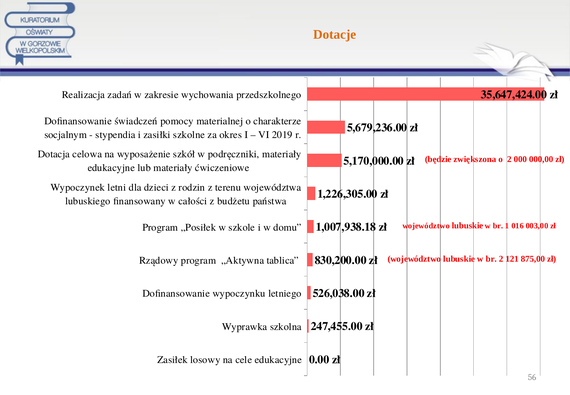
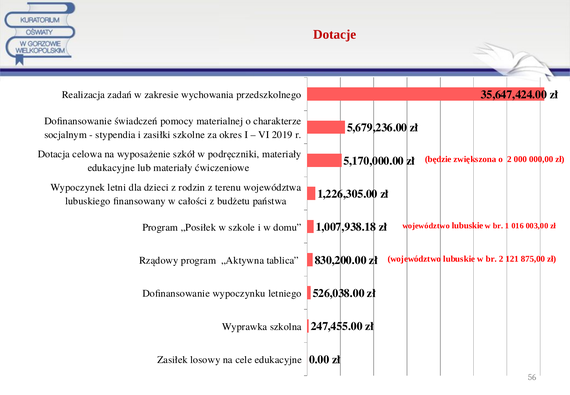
Dotacje colour: orange -> red
